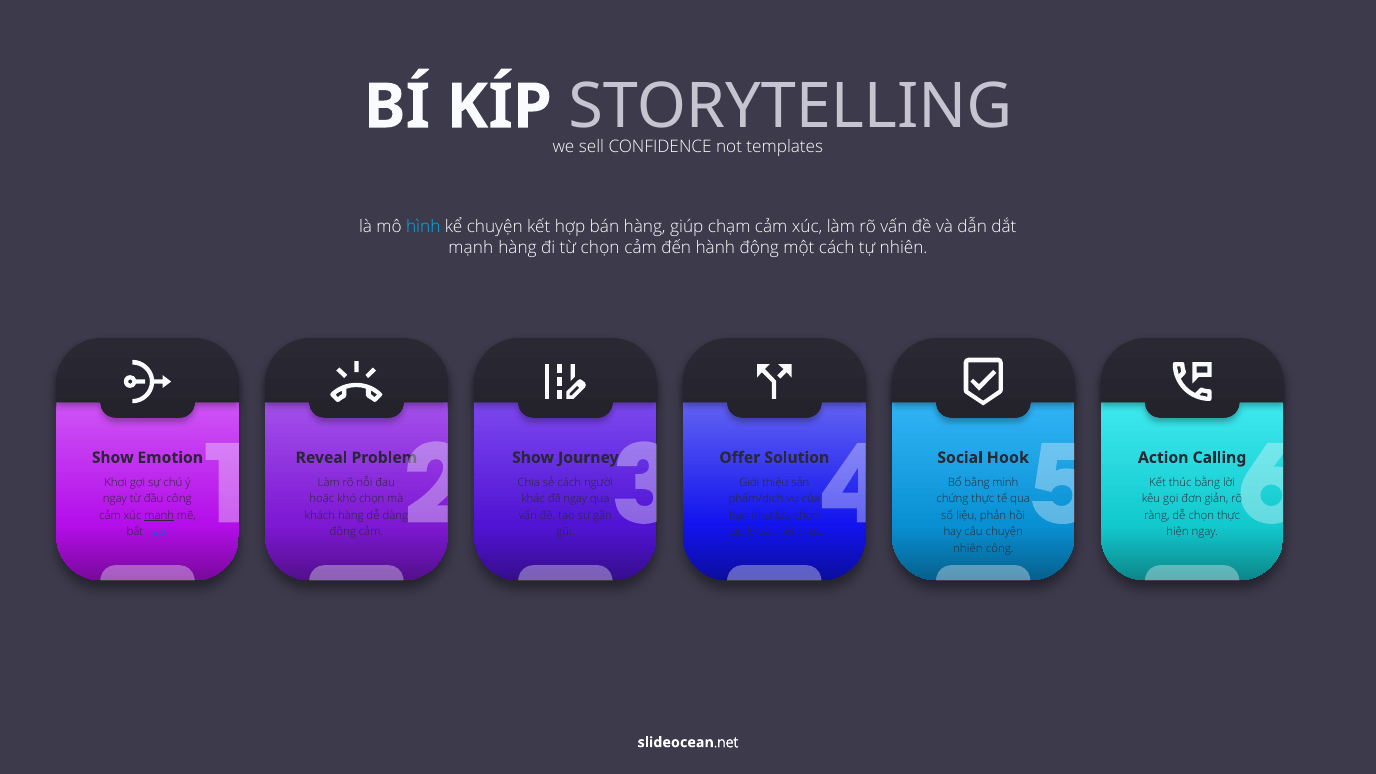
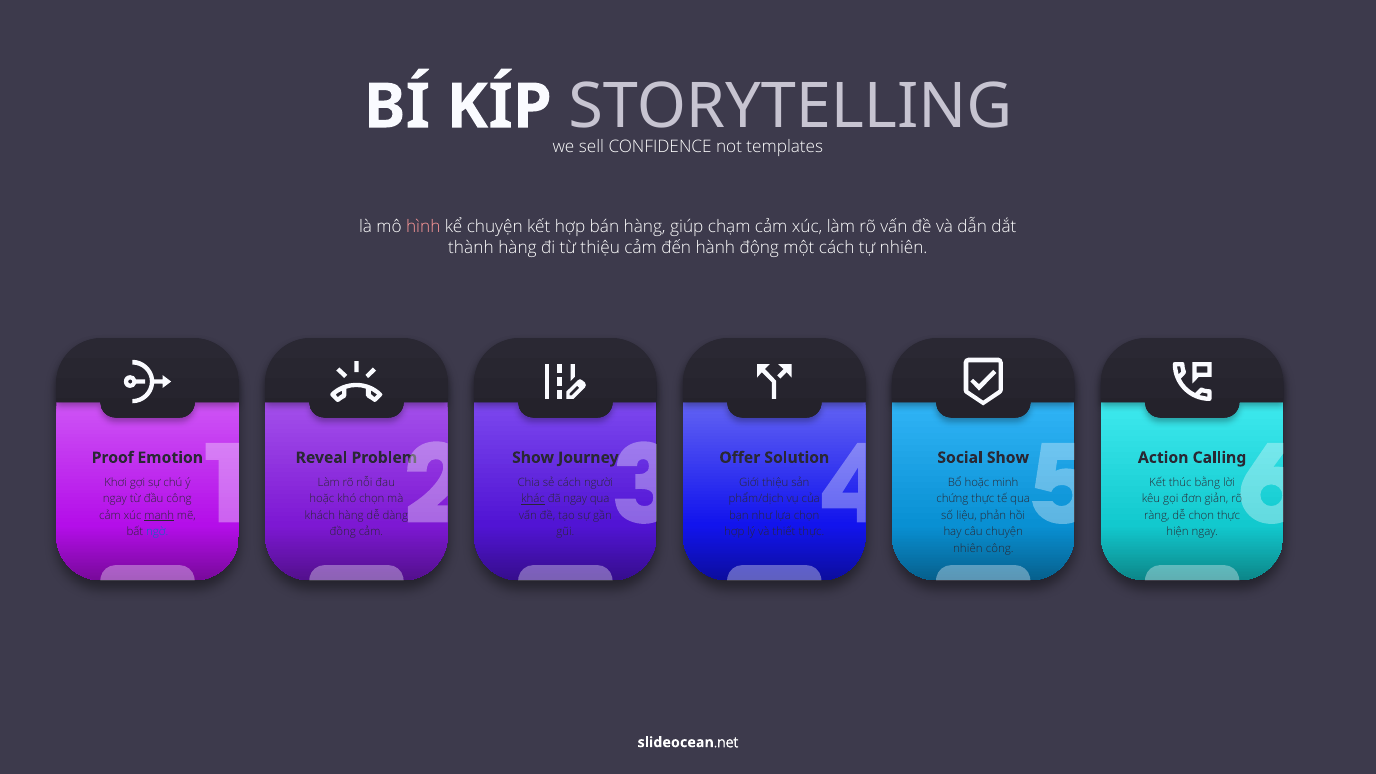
hình colour: light blue -> pink
mạnh at (471, 248): mạnh -> thành
từ chọn: chọn -> thiệu
Show at (113, 458): Show -> Proof
Social Hook: Hook -> Show
Bổ bằng: bằng -> hoặc
khác underline: none -> present
